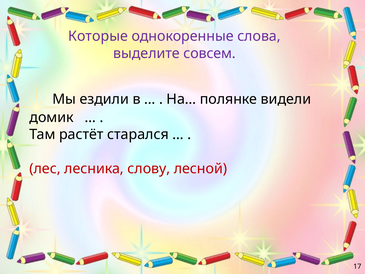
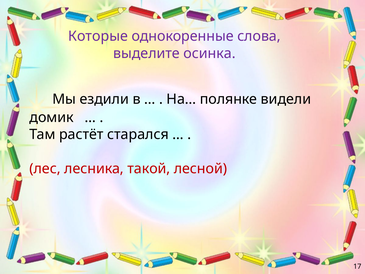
совсем: совсем -> осинка
слову: слову -> такой
